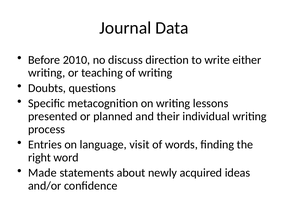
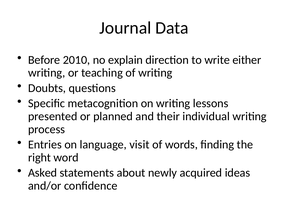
discuss: discuss -> explain
Made: Made -> Asked
